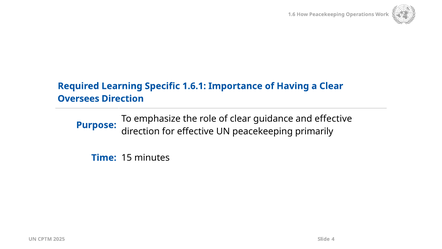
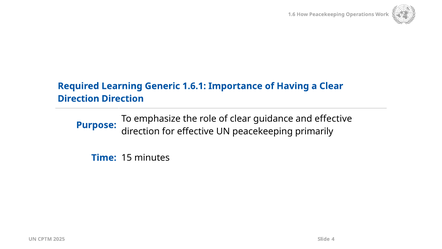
Specific: Specific -> Generic
Oversees at (78, 99): Oversees -> Direction
